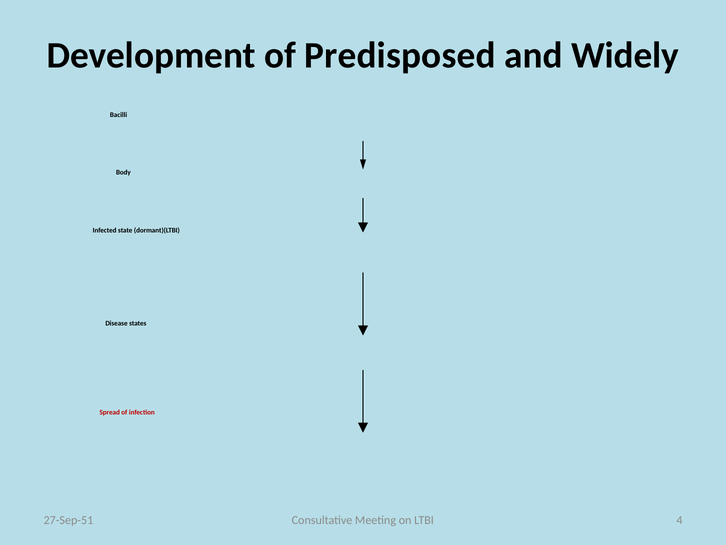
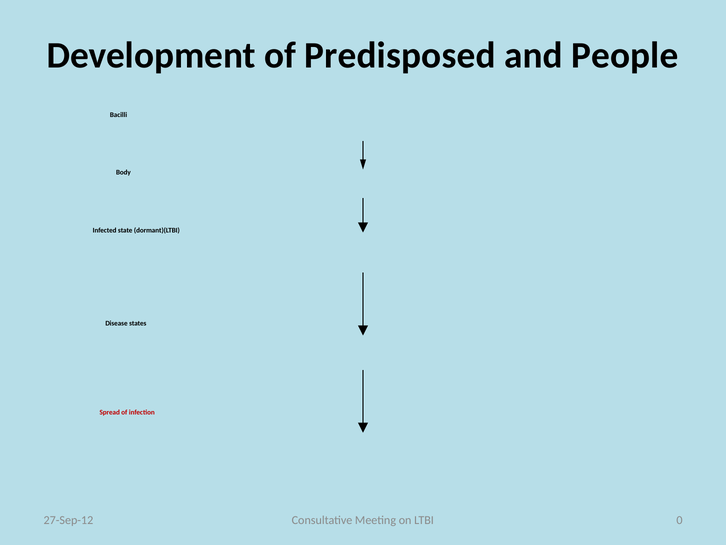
Widely: Widely -> People
4: 4 -> 0
27-Sep-51: 27-Sep-51 -> 27-Sep-12
